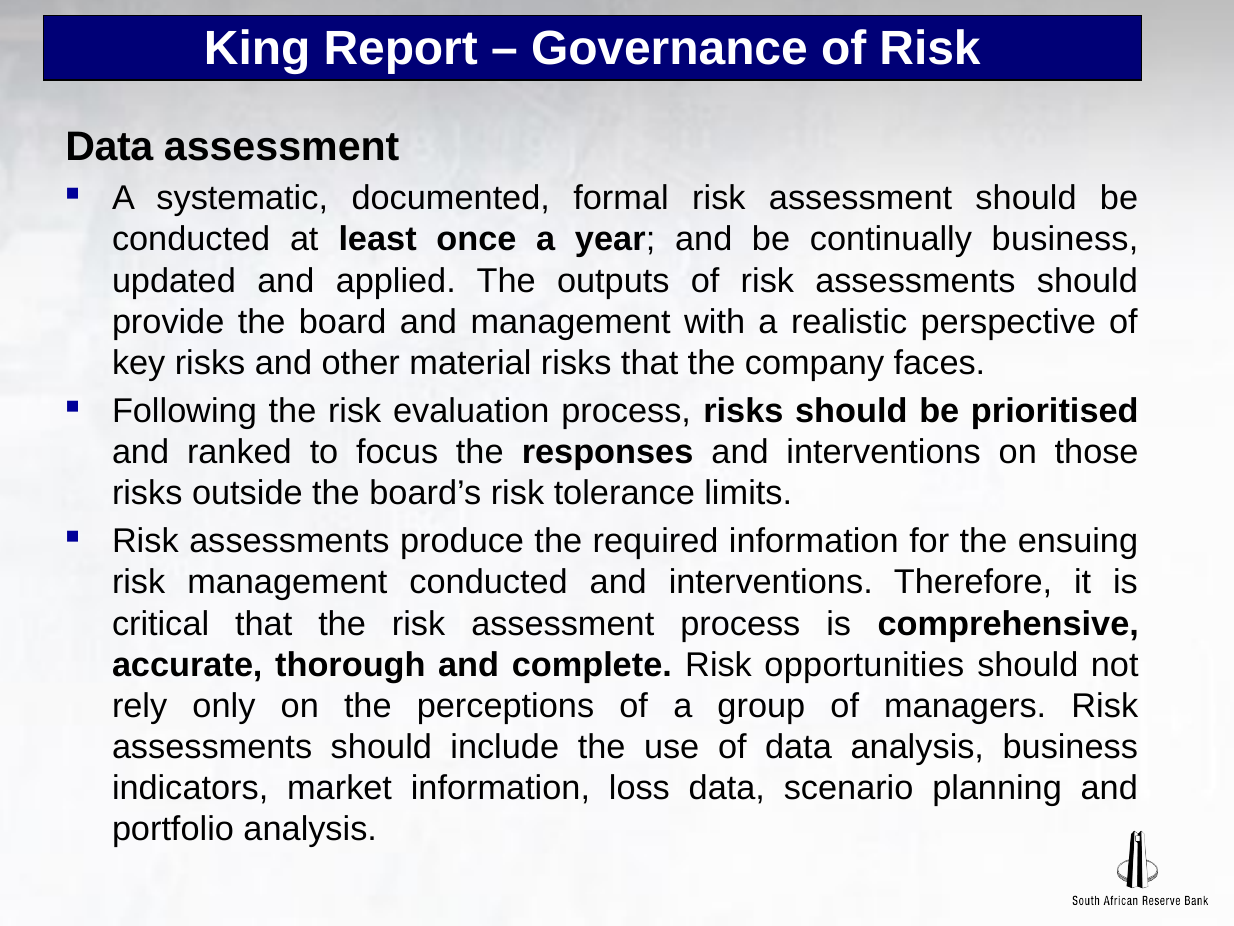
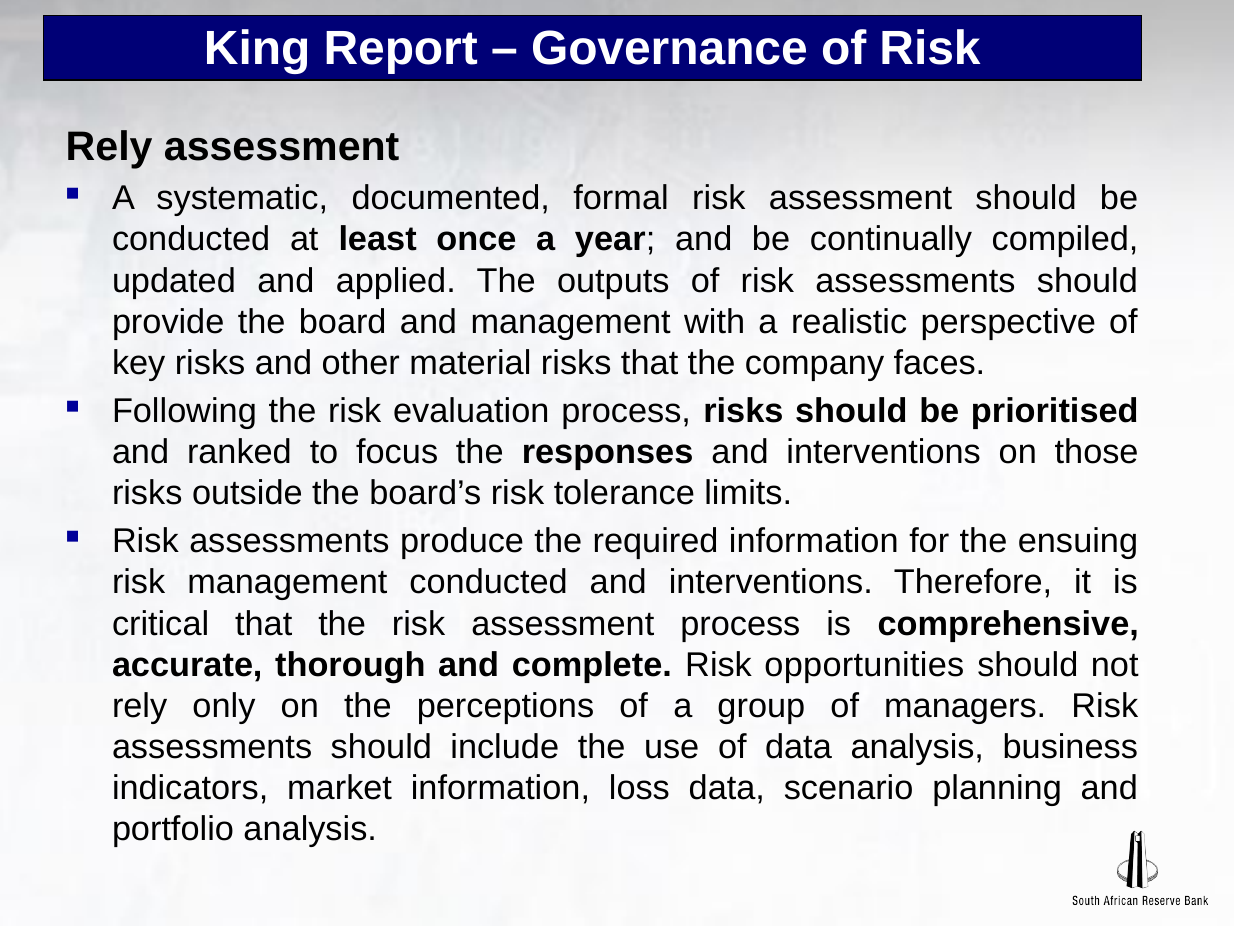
Data at (109, 147): Data -> Rely
continually business: business -> compiled
